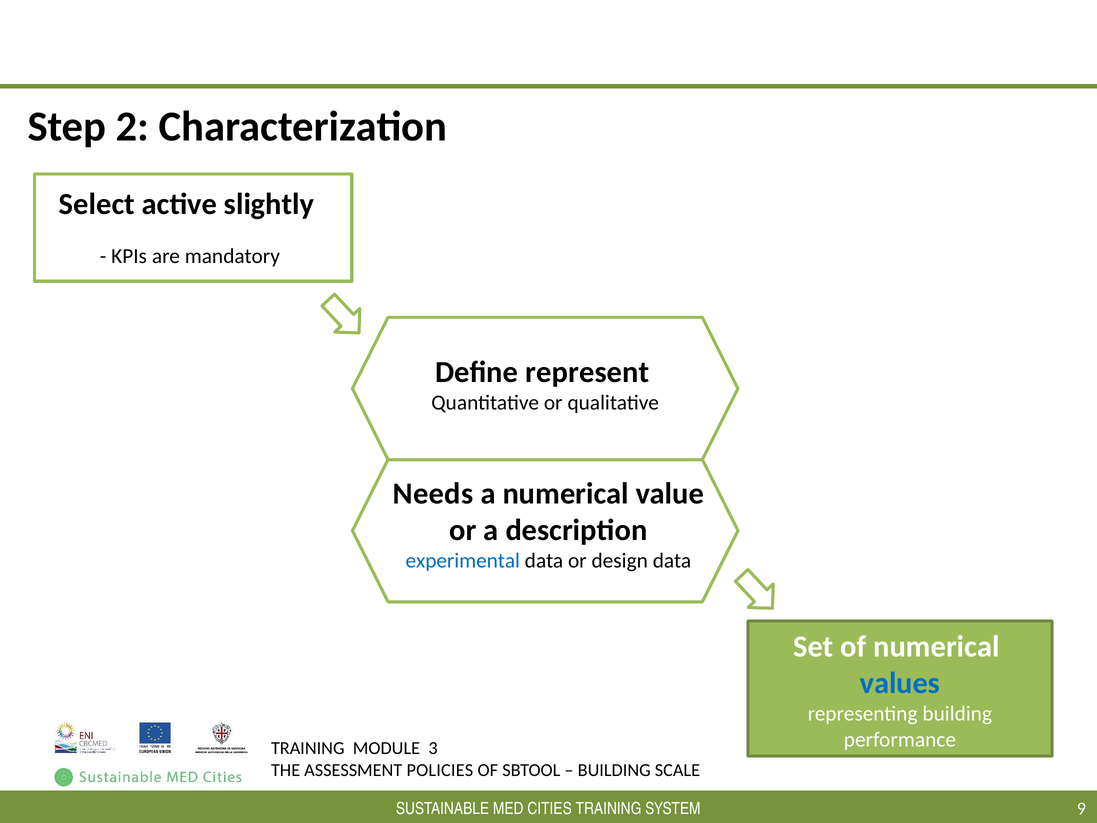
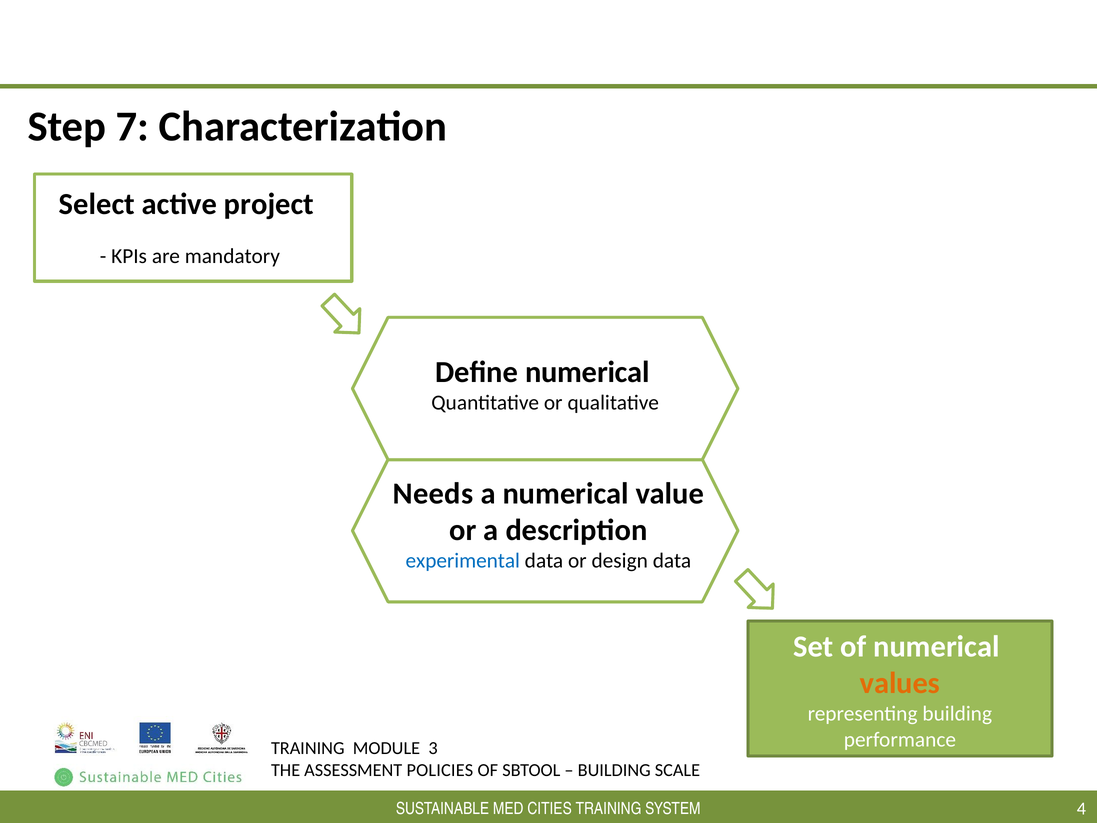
2: 2 -> 7
slightly: slightly -> project
Define represent: represent -> numerical
values colour: blue -> orange
9: 9 -> 4
